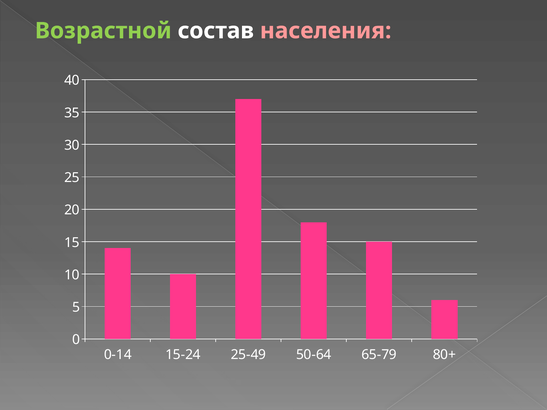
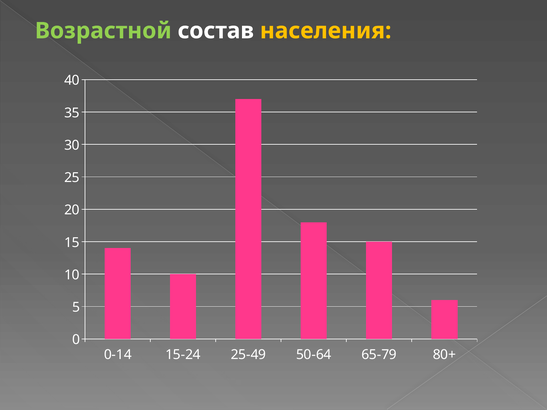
населения colour: pink -> yellow
